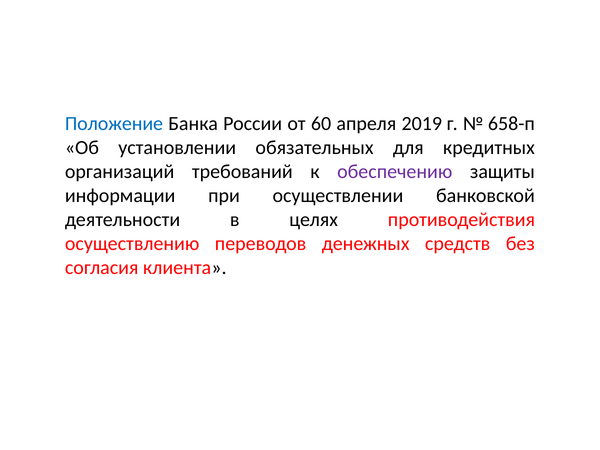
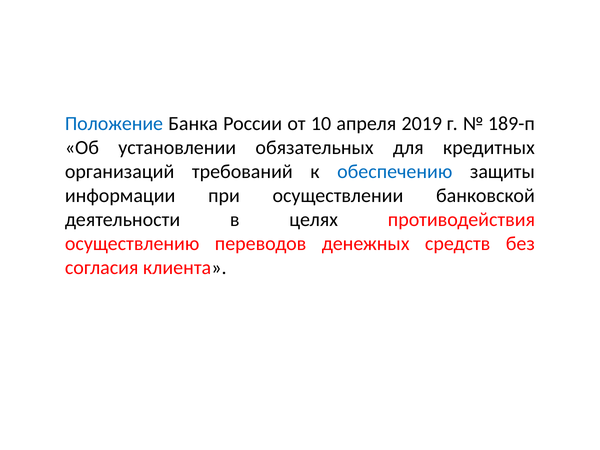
60: 60 -> 10
658-п: 658-п -> 189-п
обеспечению colour: purple -> blue
